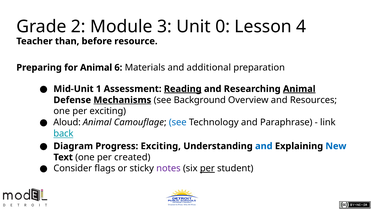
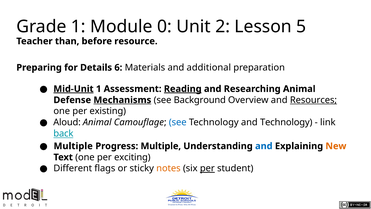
Grade 2: 2 -> 1
3: 3 -> 0
0: 0 -> 2
4: 4 -> 5
for Animal: Animal -> Details
Mid-Unit underline: none -> present
Animal at (299, 89) underline: present -> none
Resources underline: none -> present
per exciting: exciting -> existing
and Paraphrase: Paraphrase -> Technology
Diagram at (73, 146): Diagram -> Multiple
Progress Exciting: Exciting -> Multiple
New colour: blue -> orange
created: created -> exciting
Consider: Consider -> Different
notes colour: purple -> orange
